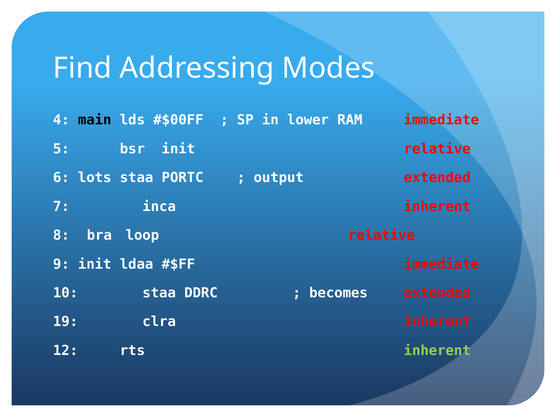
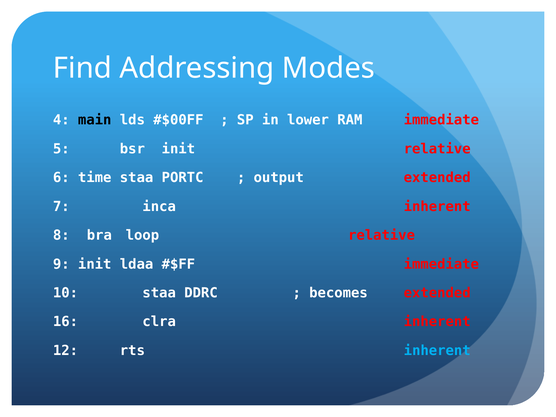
lots: lots -> time
19: 19 -> 16
inherent at (437, 351) colour: light green -> light blue
